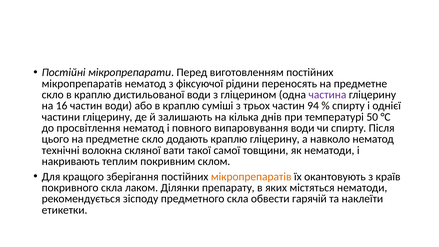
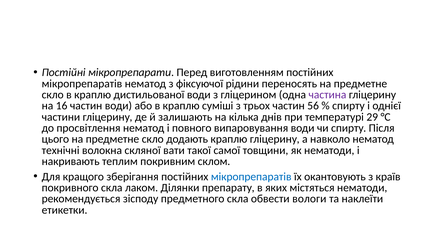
94: 94 -> 56
50: 50 -> 29
мікропрепаратів at (251, 177) colour: orange -> blue
гарячій: гарячій -> вологи
